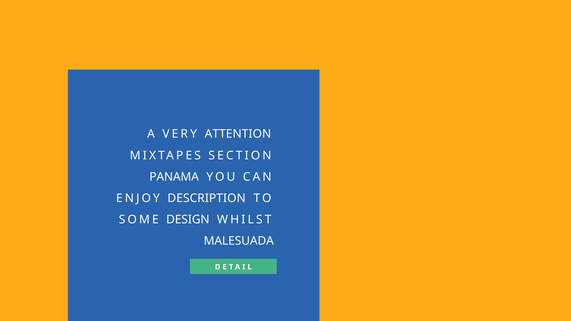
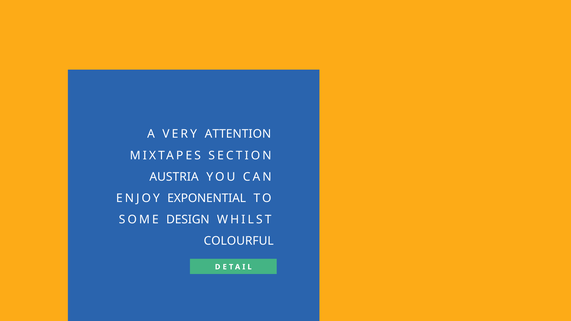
PANAMA: PANAMA -> AUSTRIA
DESCRIPTION: DESCRIPTION -> EXPONENTIAL
MALESUADA: MALESUADA -> COLOURFUL
